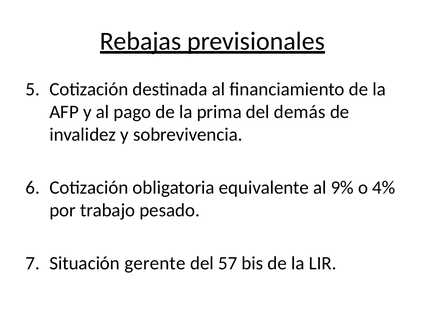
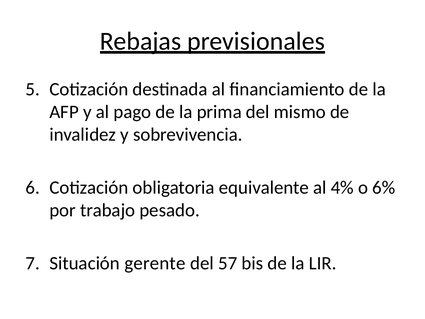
demás: demás -> mismo
9%: 9% -> 4%
4%: 4% -> 6%
